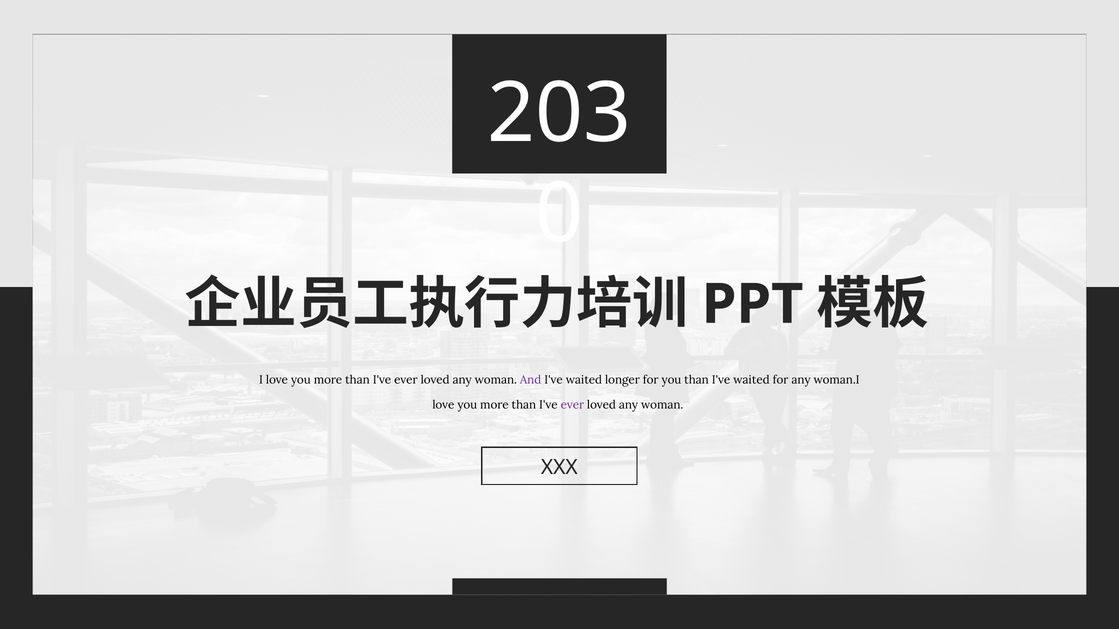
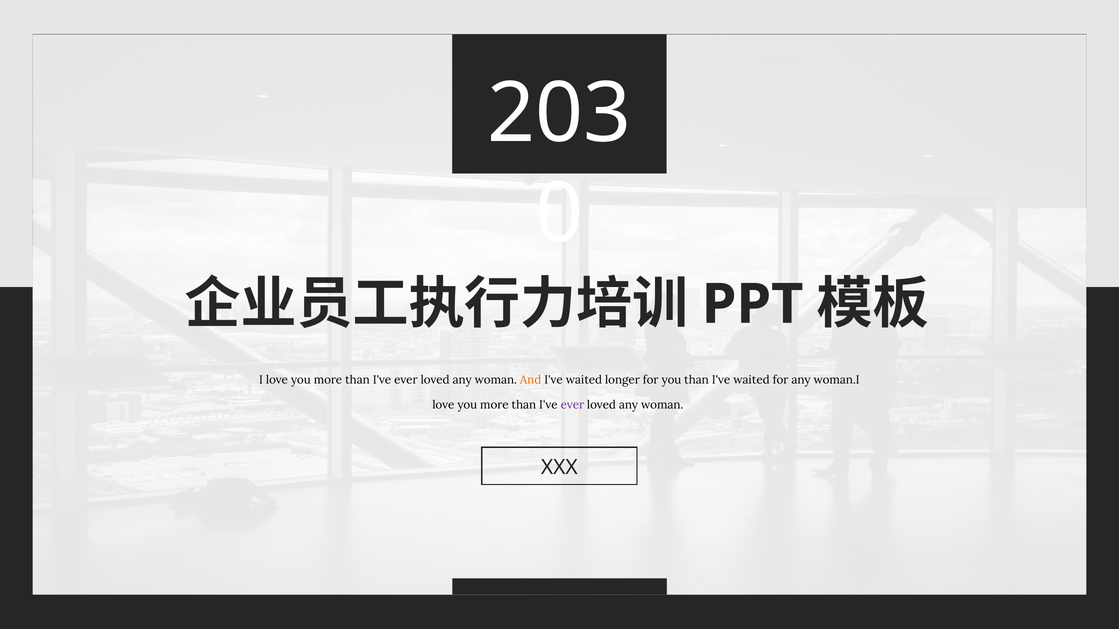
And colour: purple -> orange
